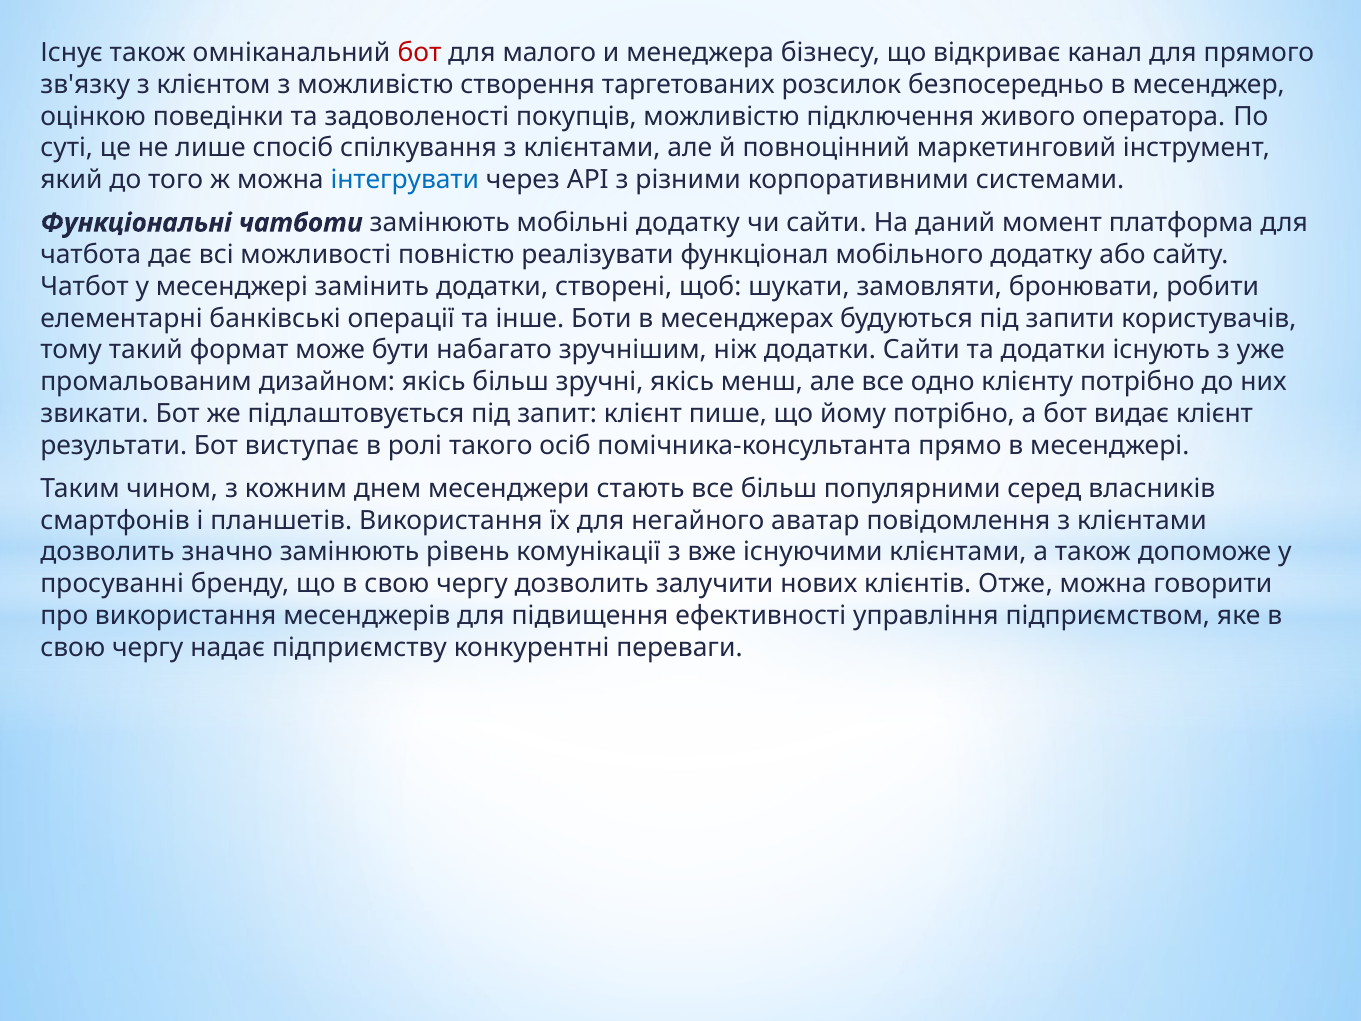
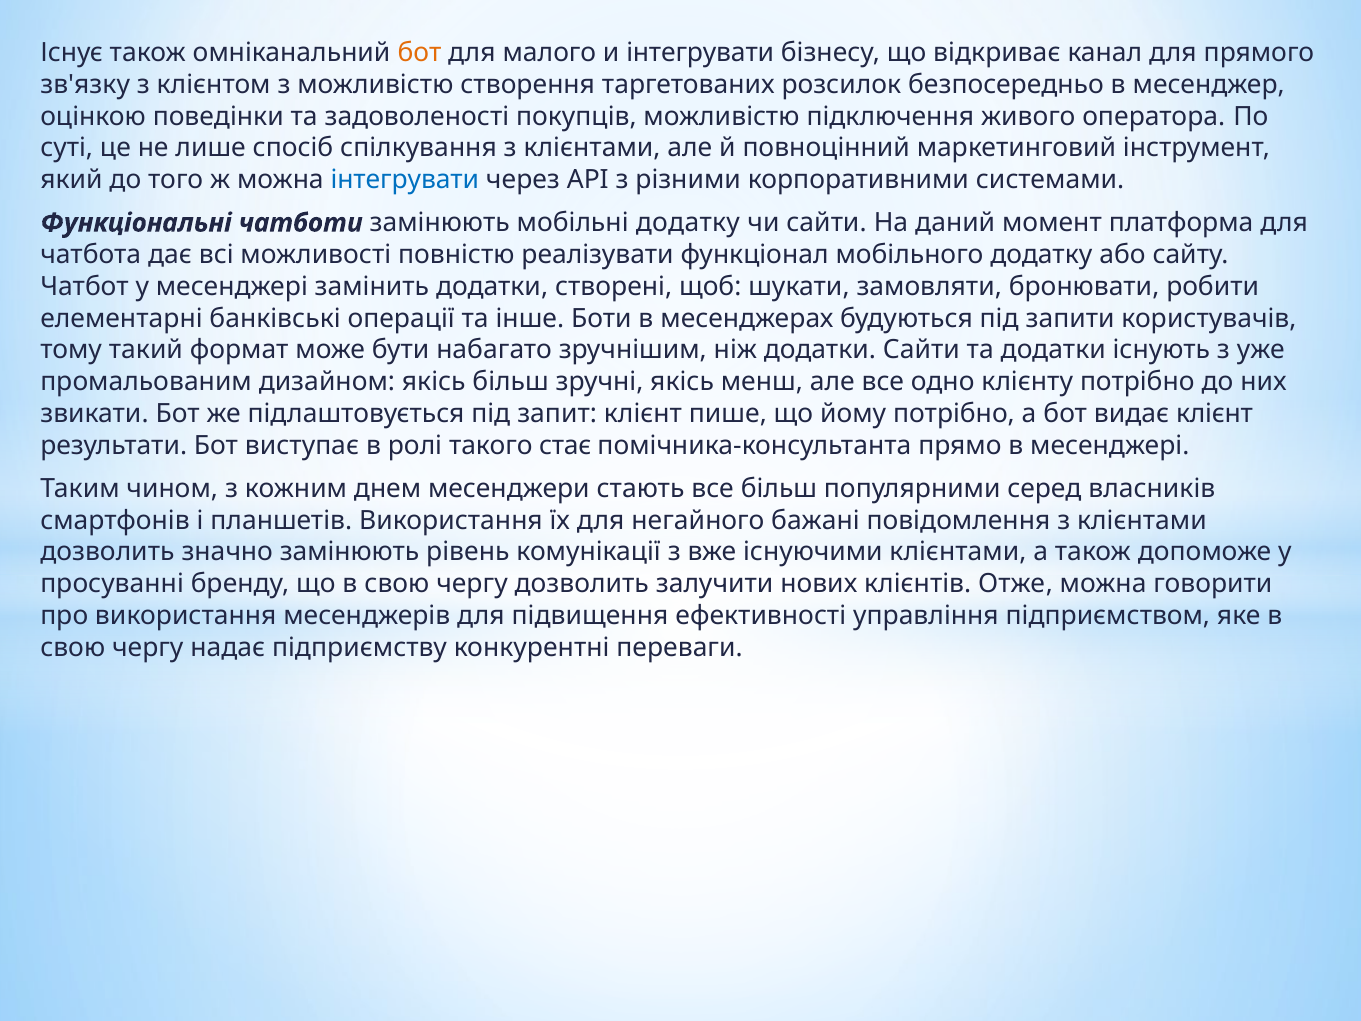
бот at (419, 53) colour: red -> orange
и менеджера: менеджера -> інтегрувати
осіб: осіб -> стає
аватар: аватар -> бажані
